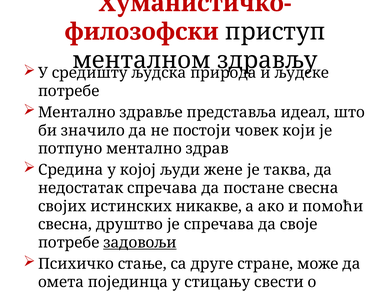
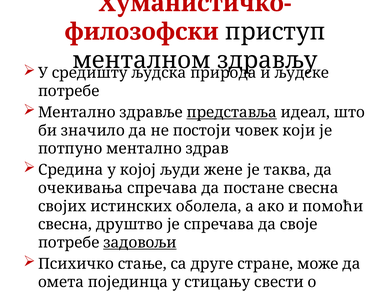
представља underline: none -> present
недостатак: недостатак -> очекивања
никакве: никакве -> оболела
